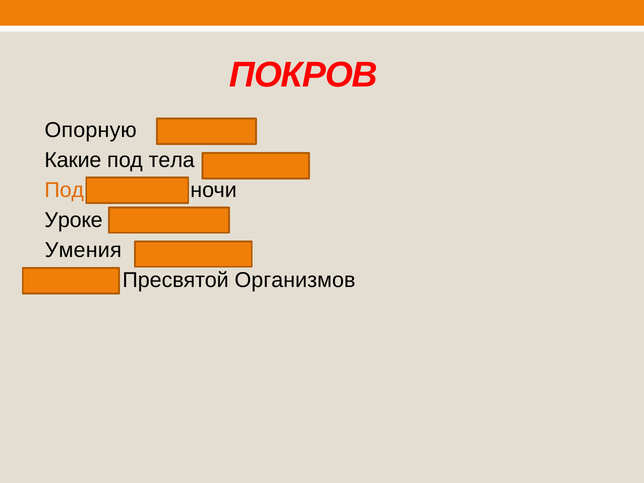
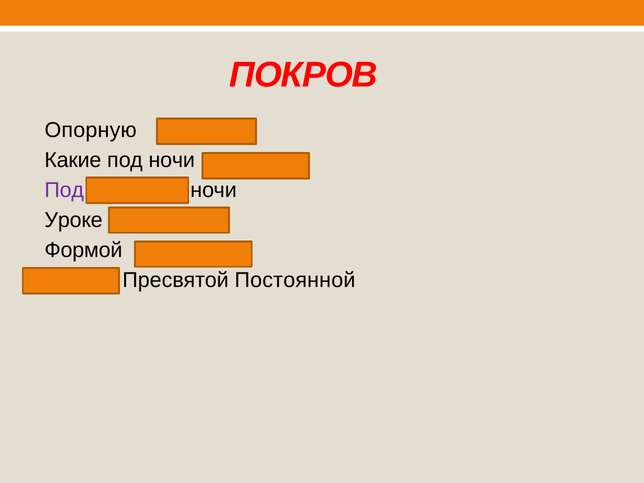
под тела: тела -> ночи
Под at (64, 190) colour: orange -> purple
Умения: Умения -> Формой
Организмов: Организмов -> Постоянной
